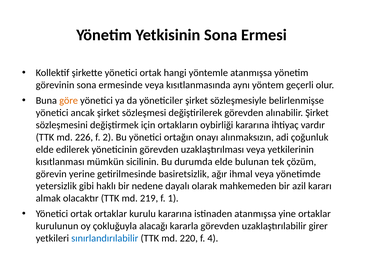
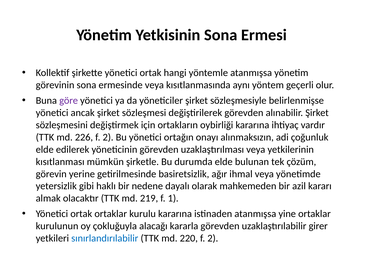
göre colour: orange -> purple
sicilinin: sicilinin -> şirketle
220 f 4: 4 -> 2
